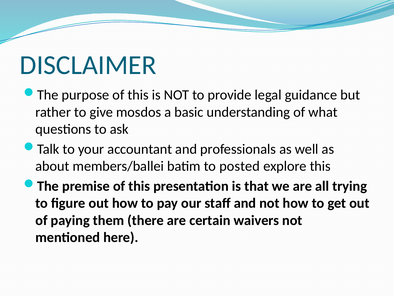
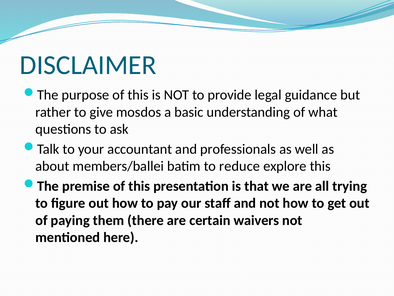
posted: posted -> reduce
